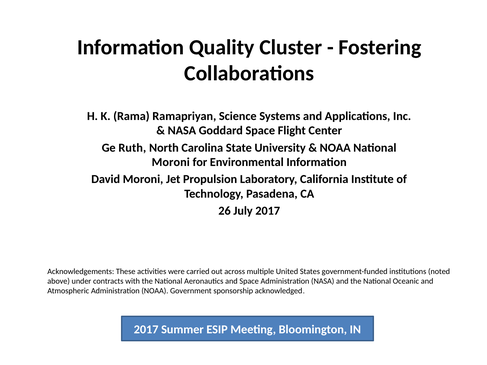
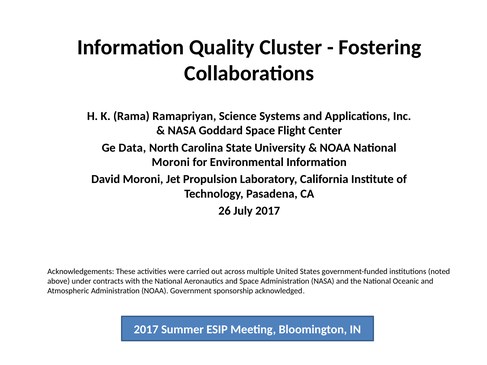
Ruth: Ruth -> Data
